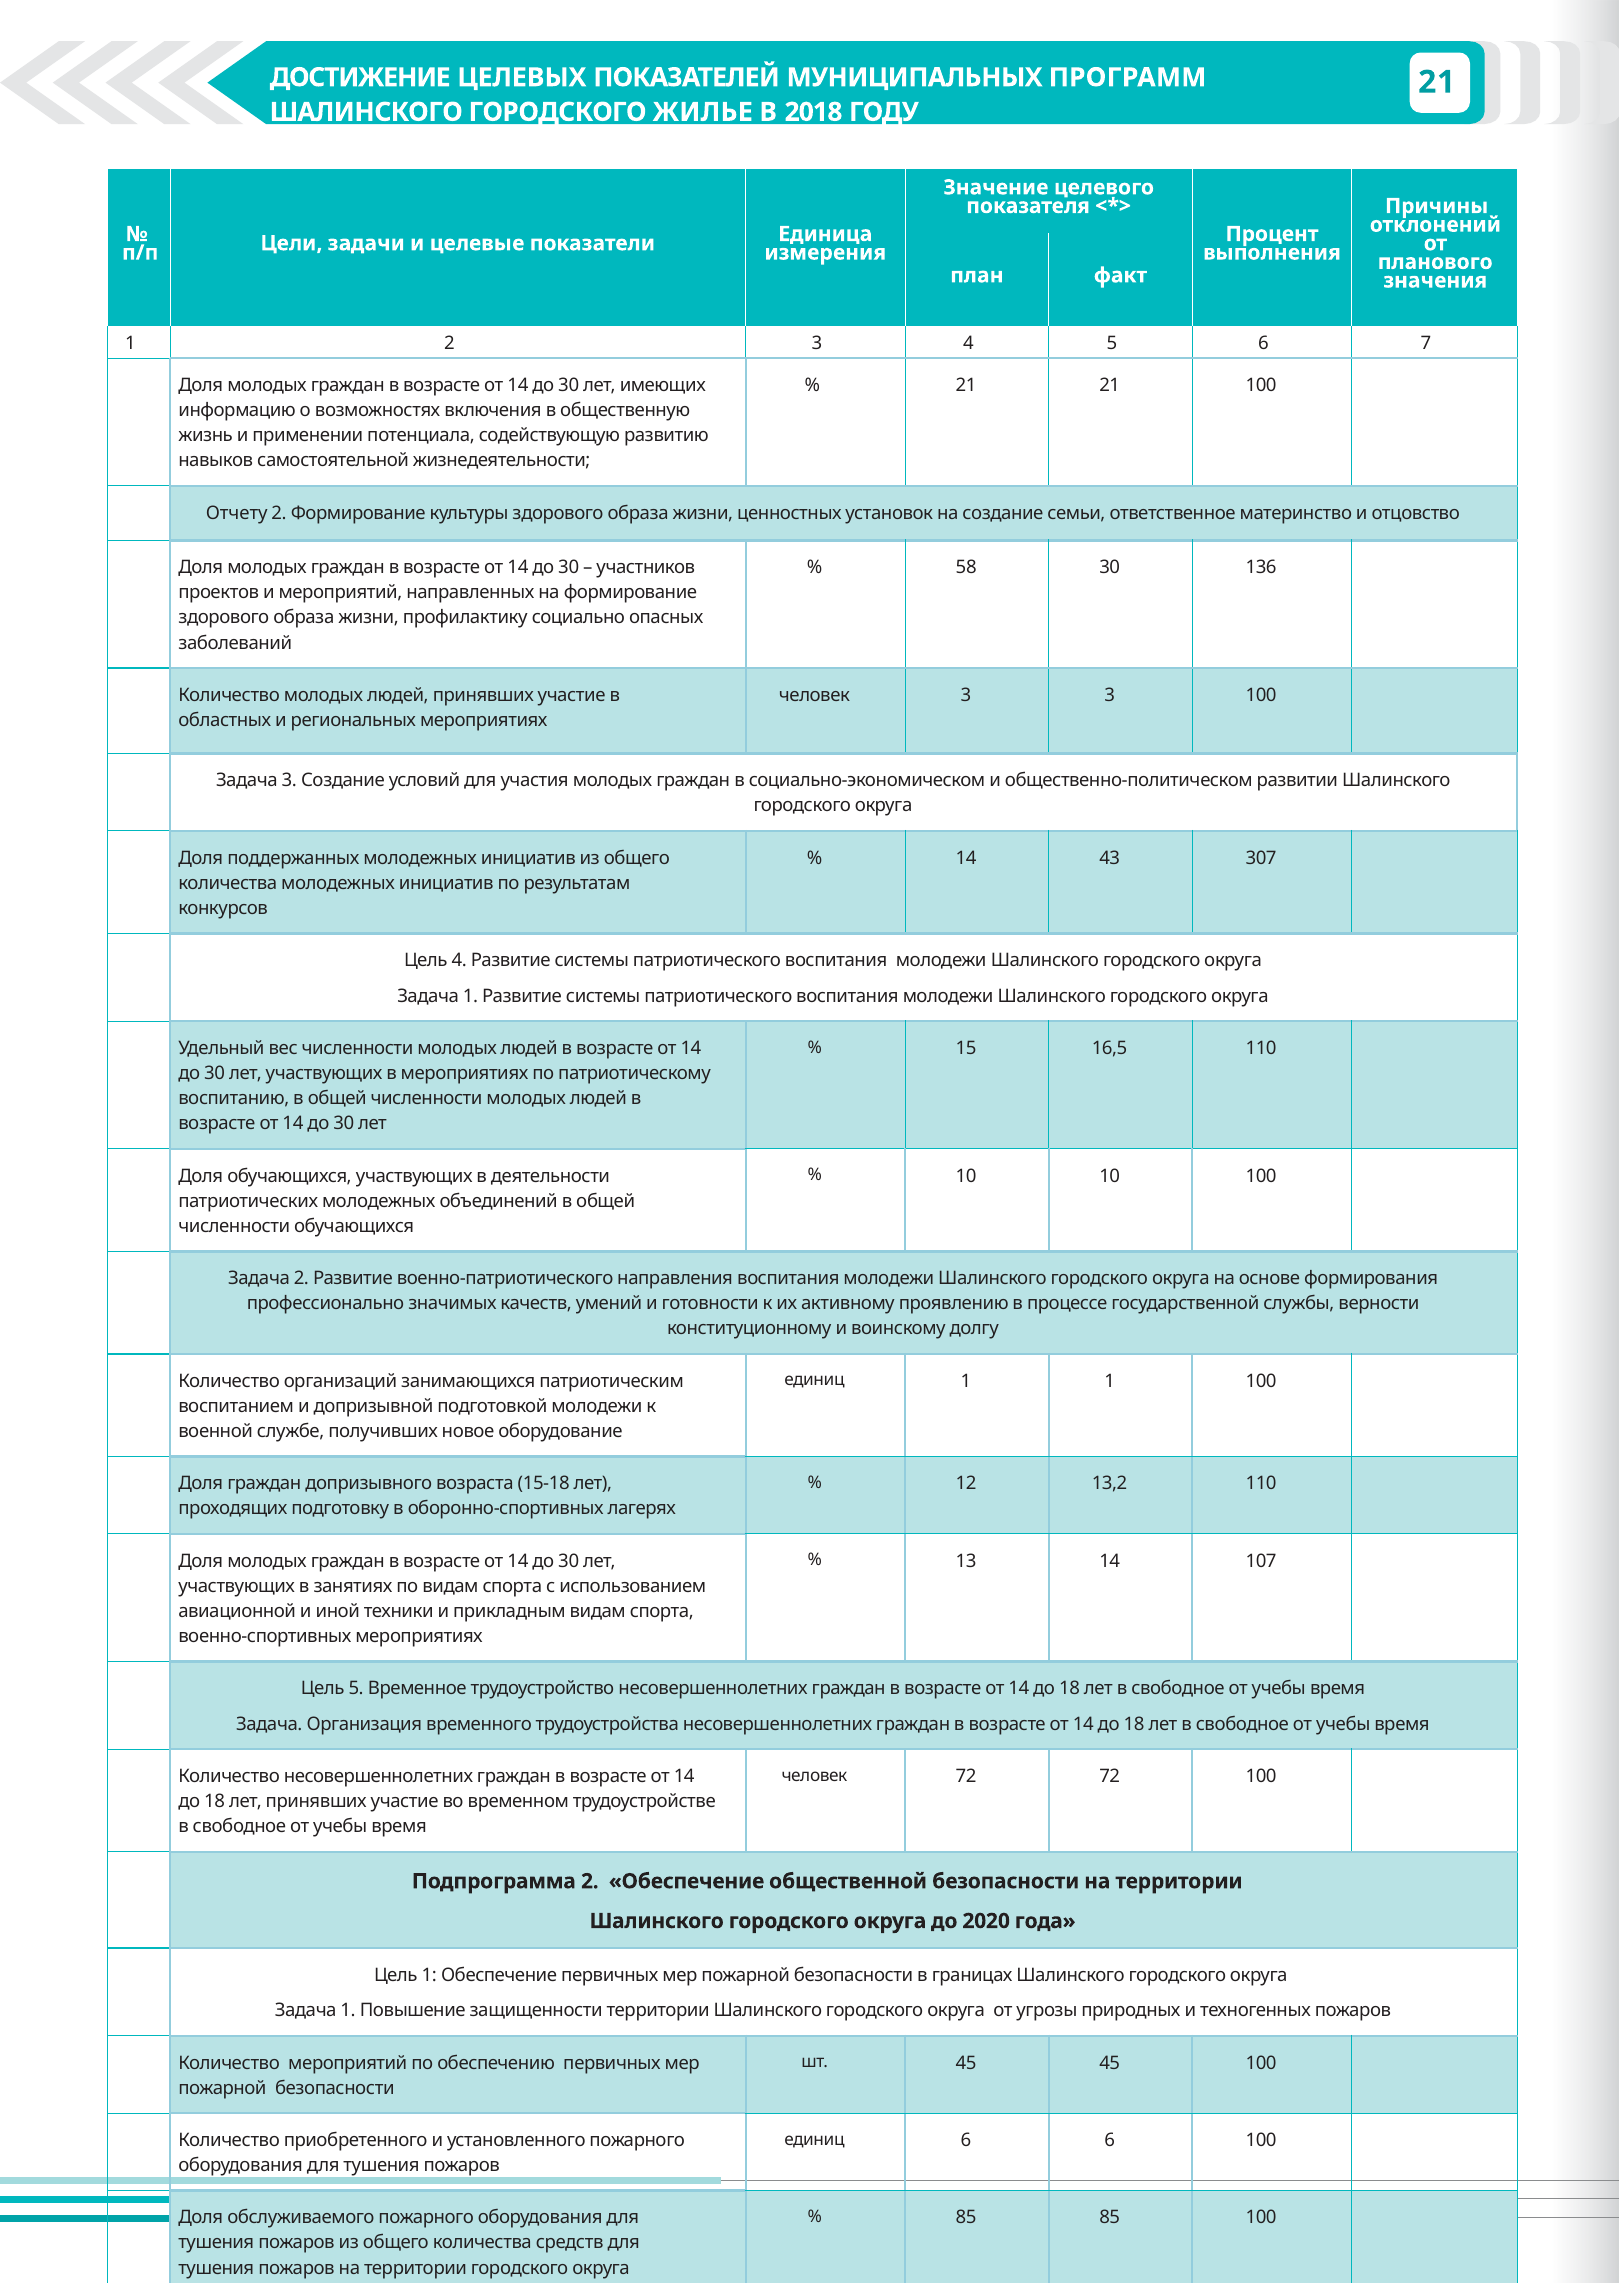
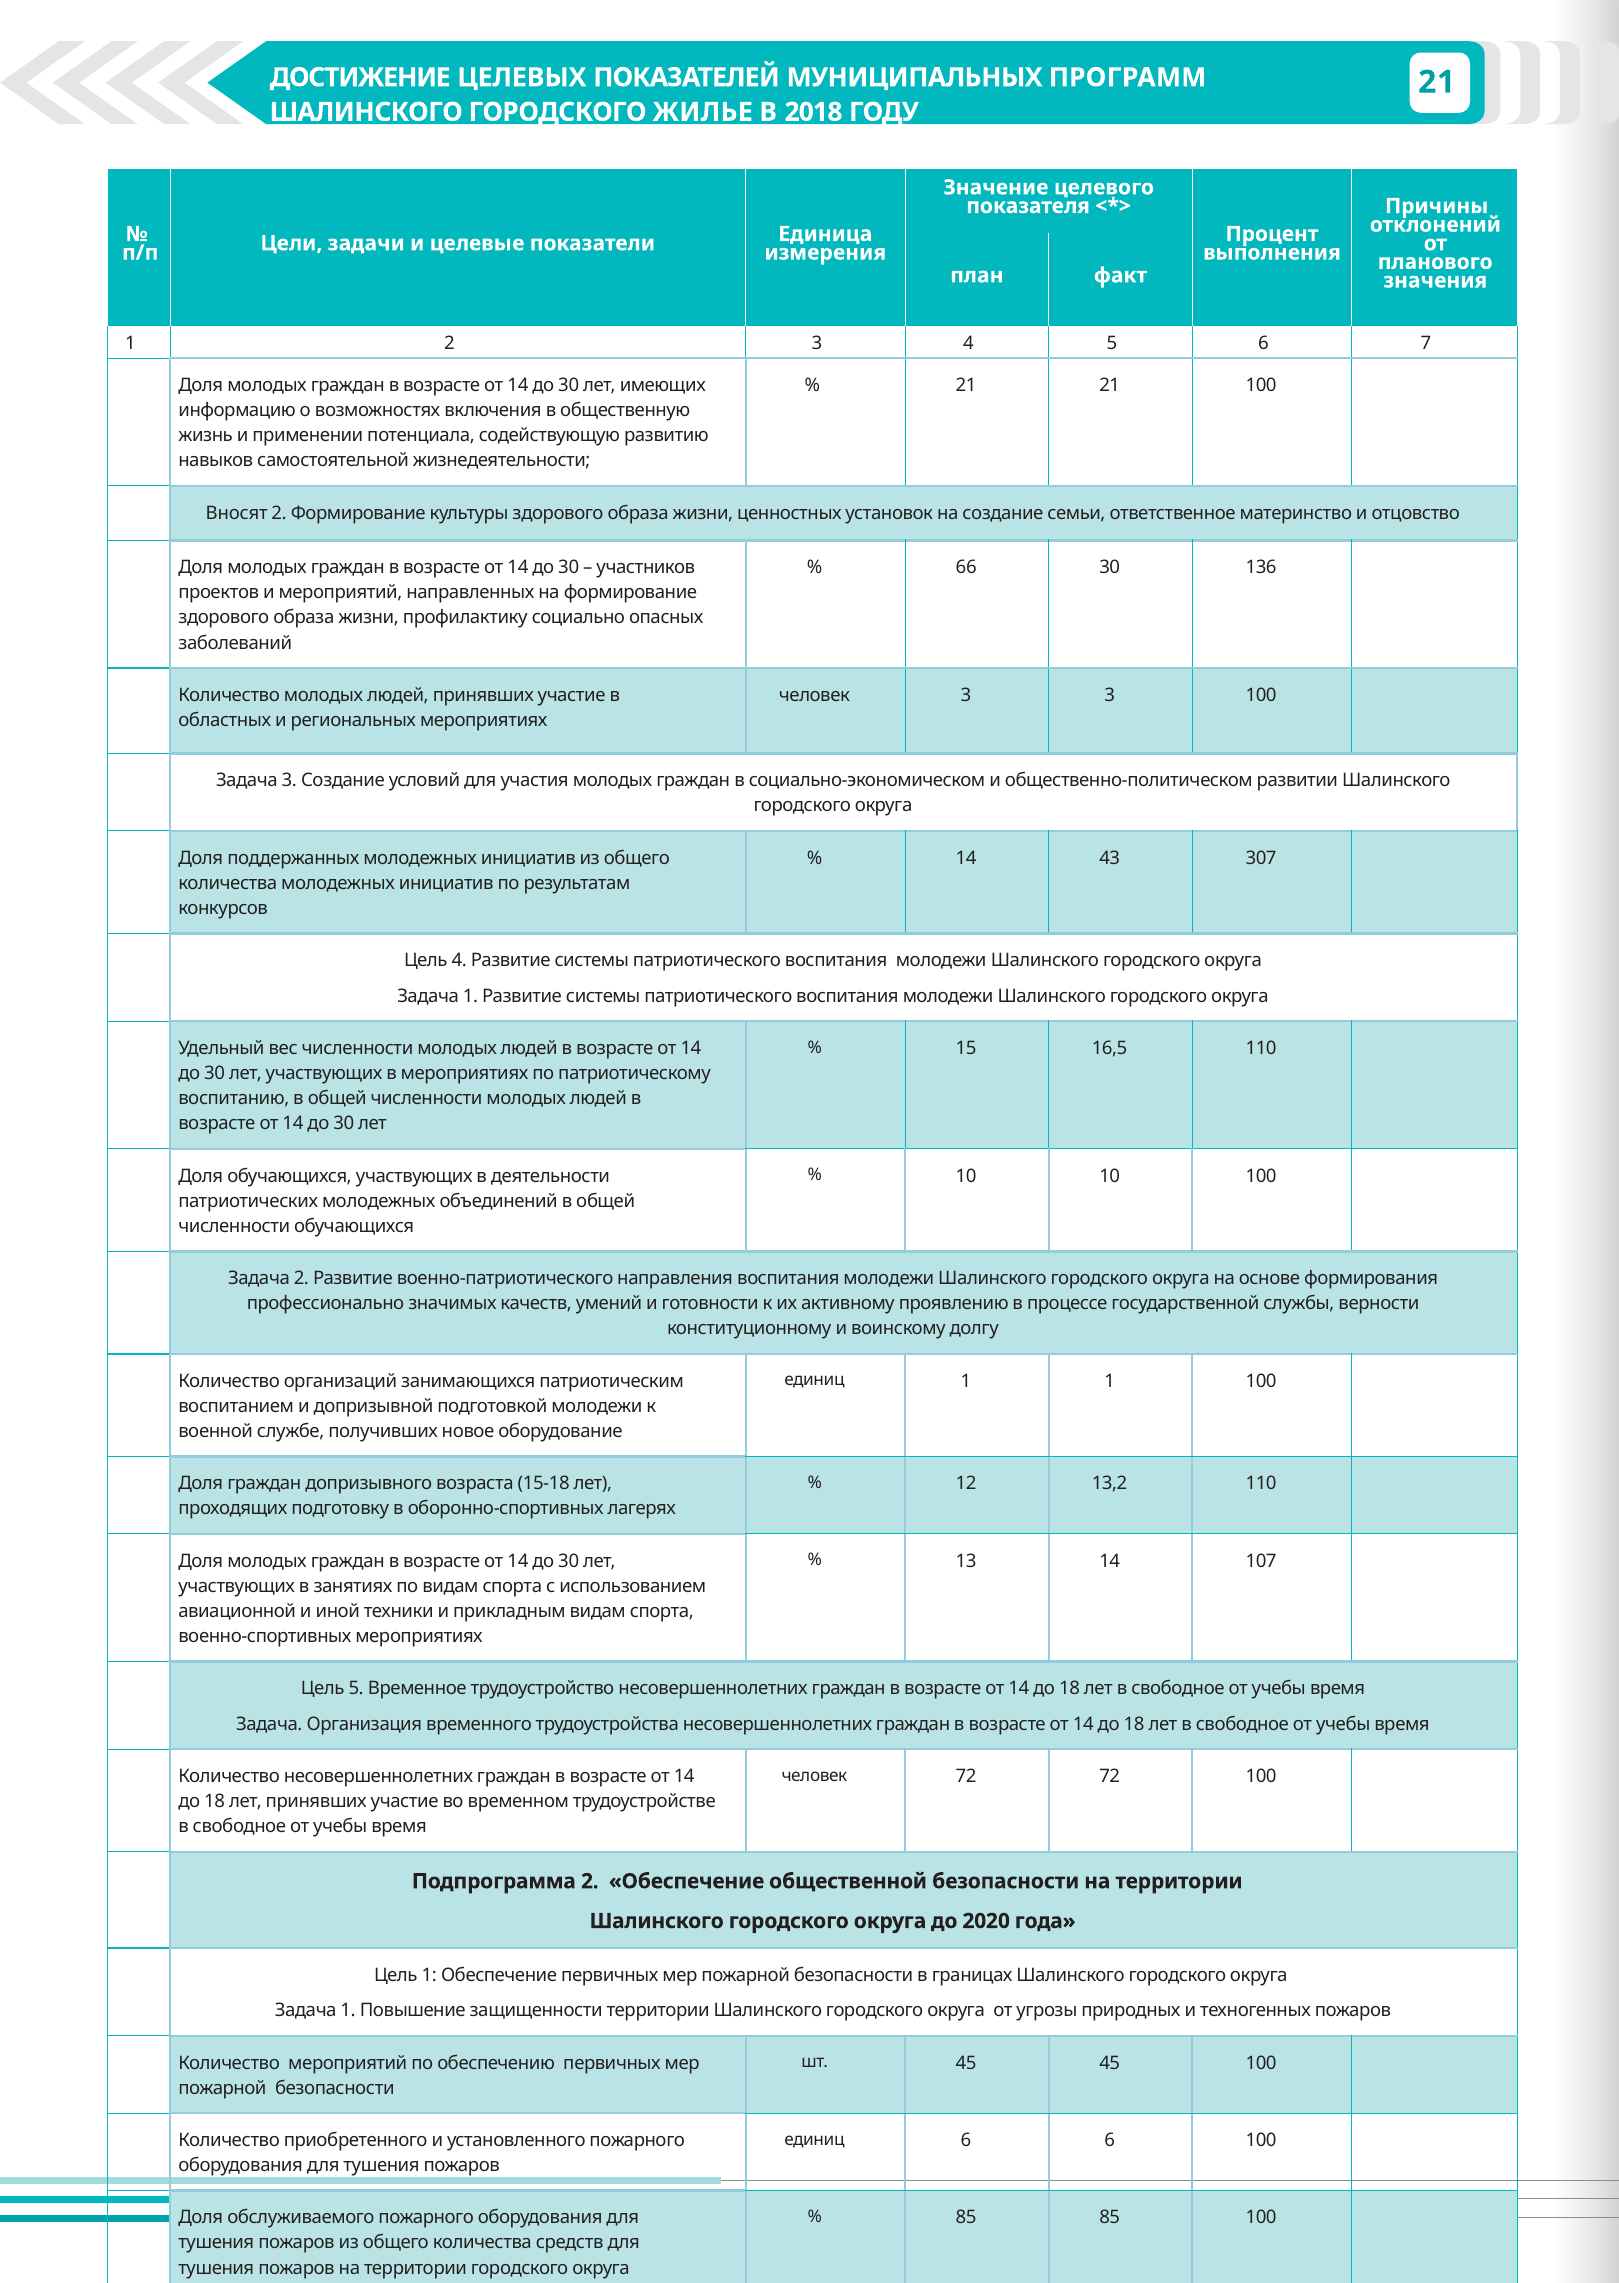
Отчету: Отчету -> Вносят
58: 58 -> 66
